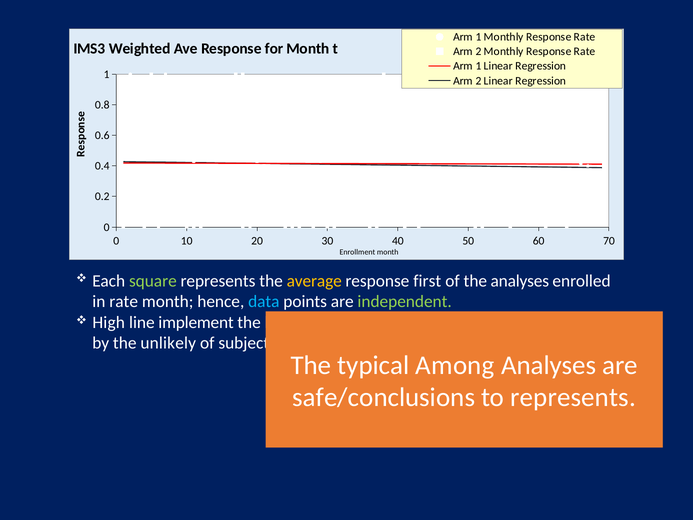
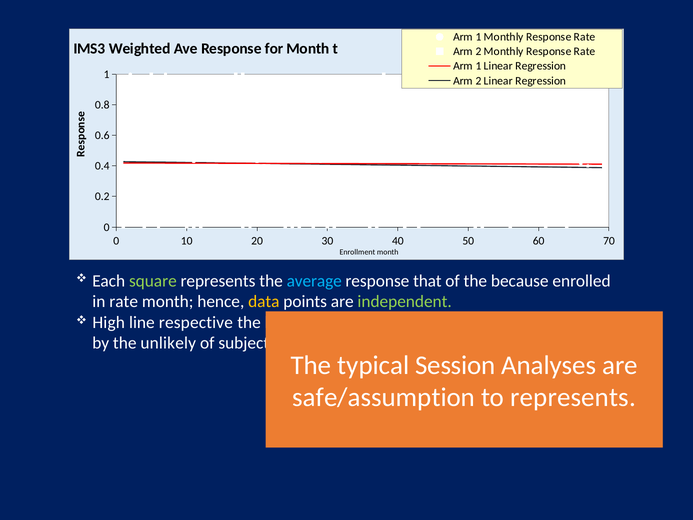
average colour: yellow -> light blue
first: first -> that
the analyses: analyses -> because
data colour: light blue -> yellow
line implement: implement -> respective
Among: Among -> Session
safe/conclusions: safe/conclusions -> safe/assumption
